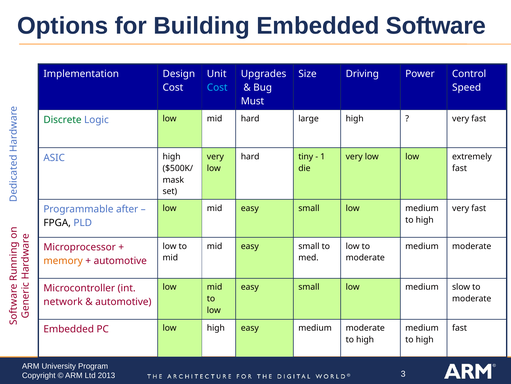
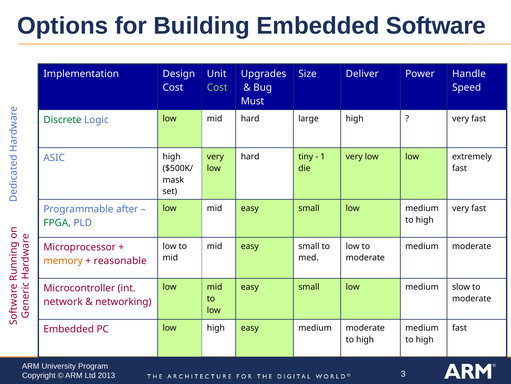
Driving: Driving -> Deliver
Control: Control -> Handle
Cost at (217, 87) colour: light blue -> light green
FPGA colour: black -> green
automotive at (120, 260): automotive -> reasonable
automotive at (123, 301): automotive -> networking
